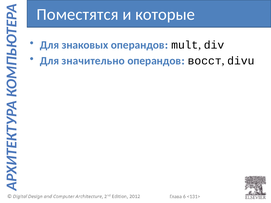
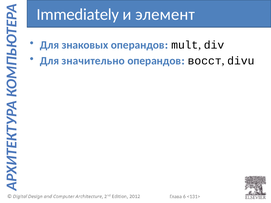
Поместятся: Поместятся -> Immediately
которые: которые -> элемент
